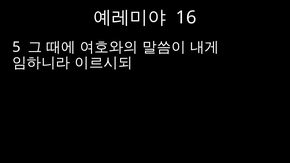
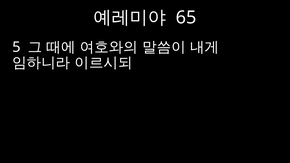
16: 16 -> 65
